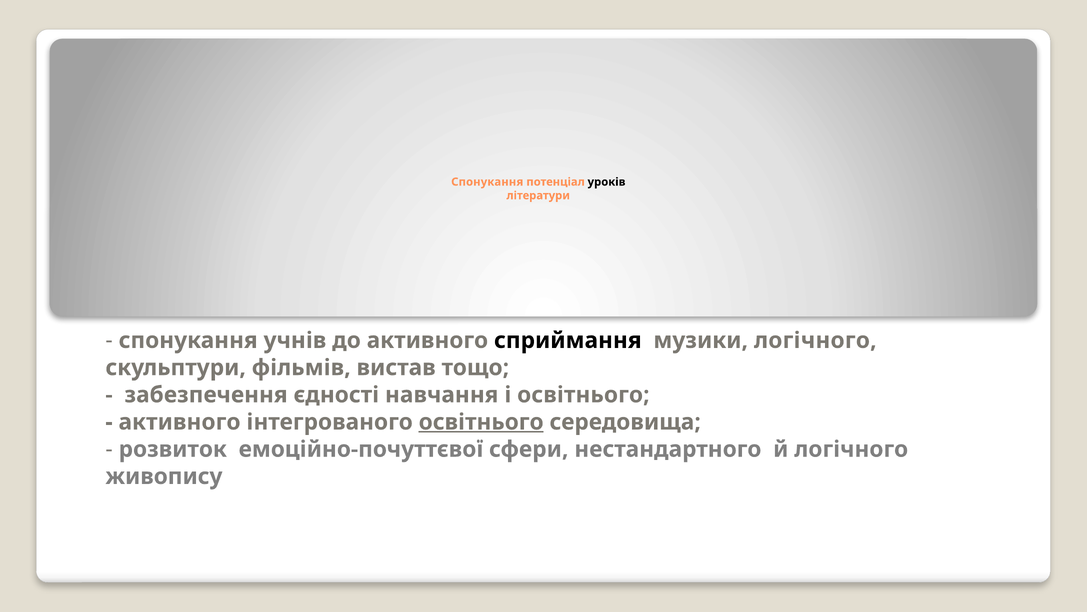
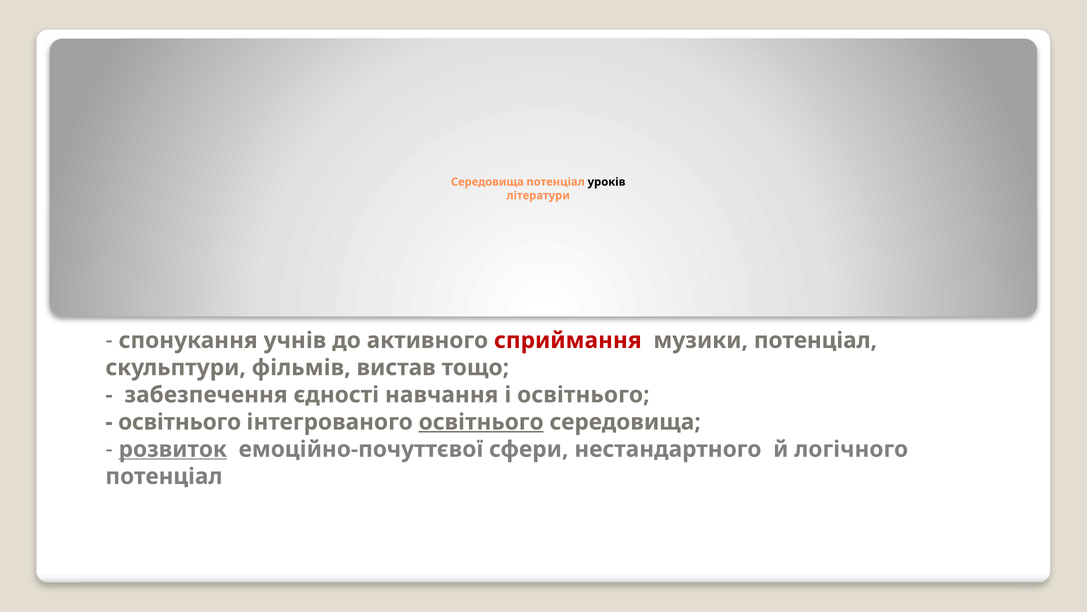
Спонукання at (487, 182): Спонукання -> Середовища
сприймання colour: black -> red
музики логічного: логічного -> потенціал
активного at (179, 422): активного -> освітнього
розвиток underline: none -> present
живопису at (164, 476): живопису -> потенціал
